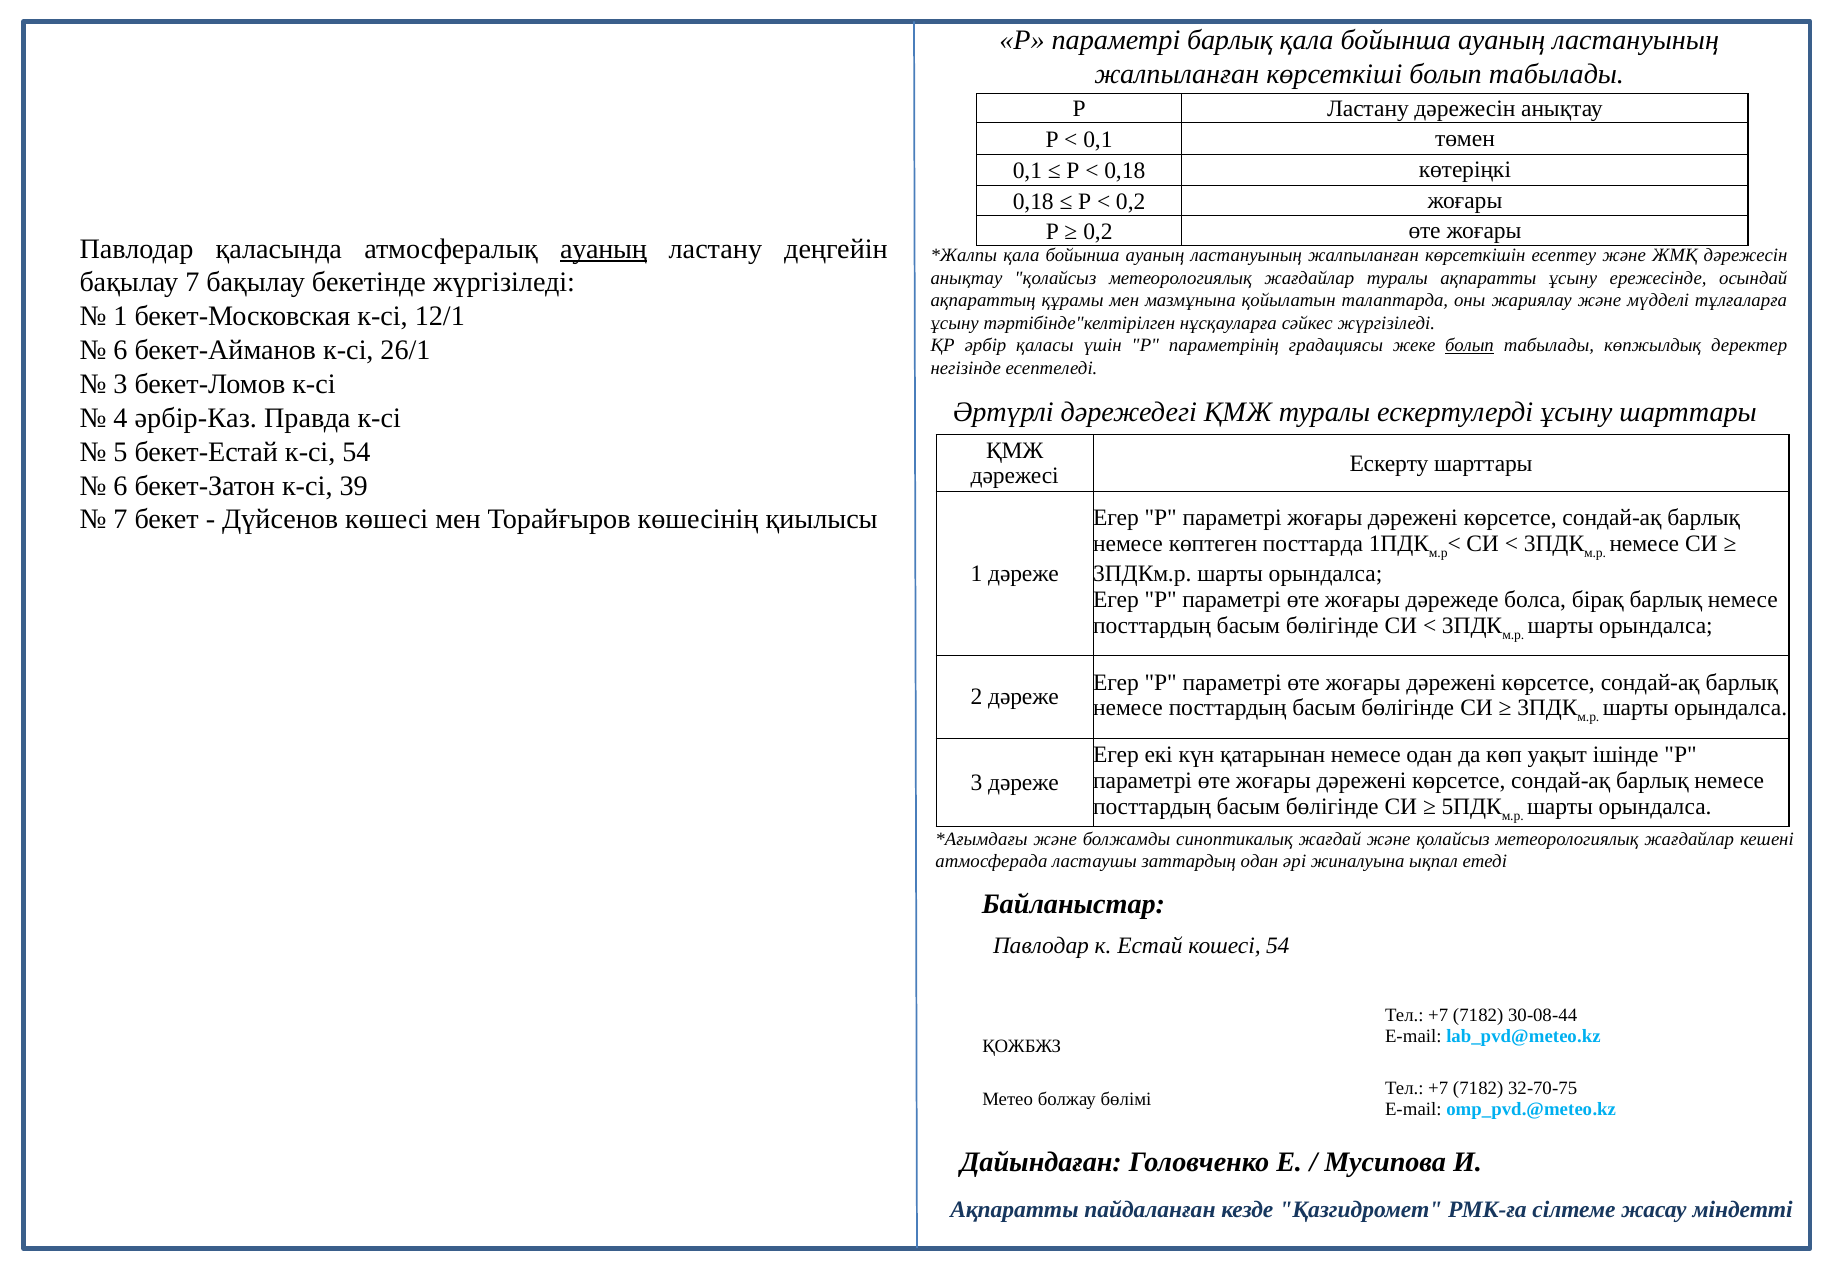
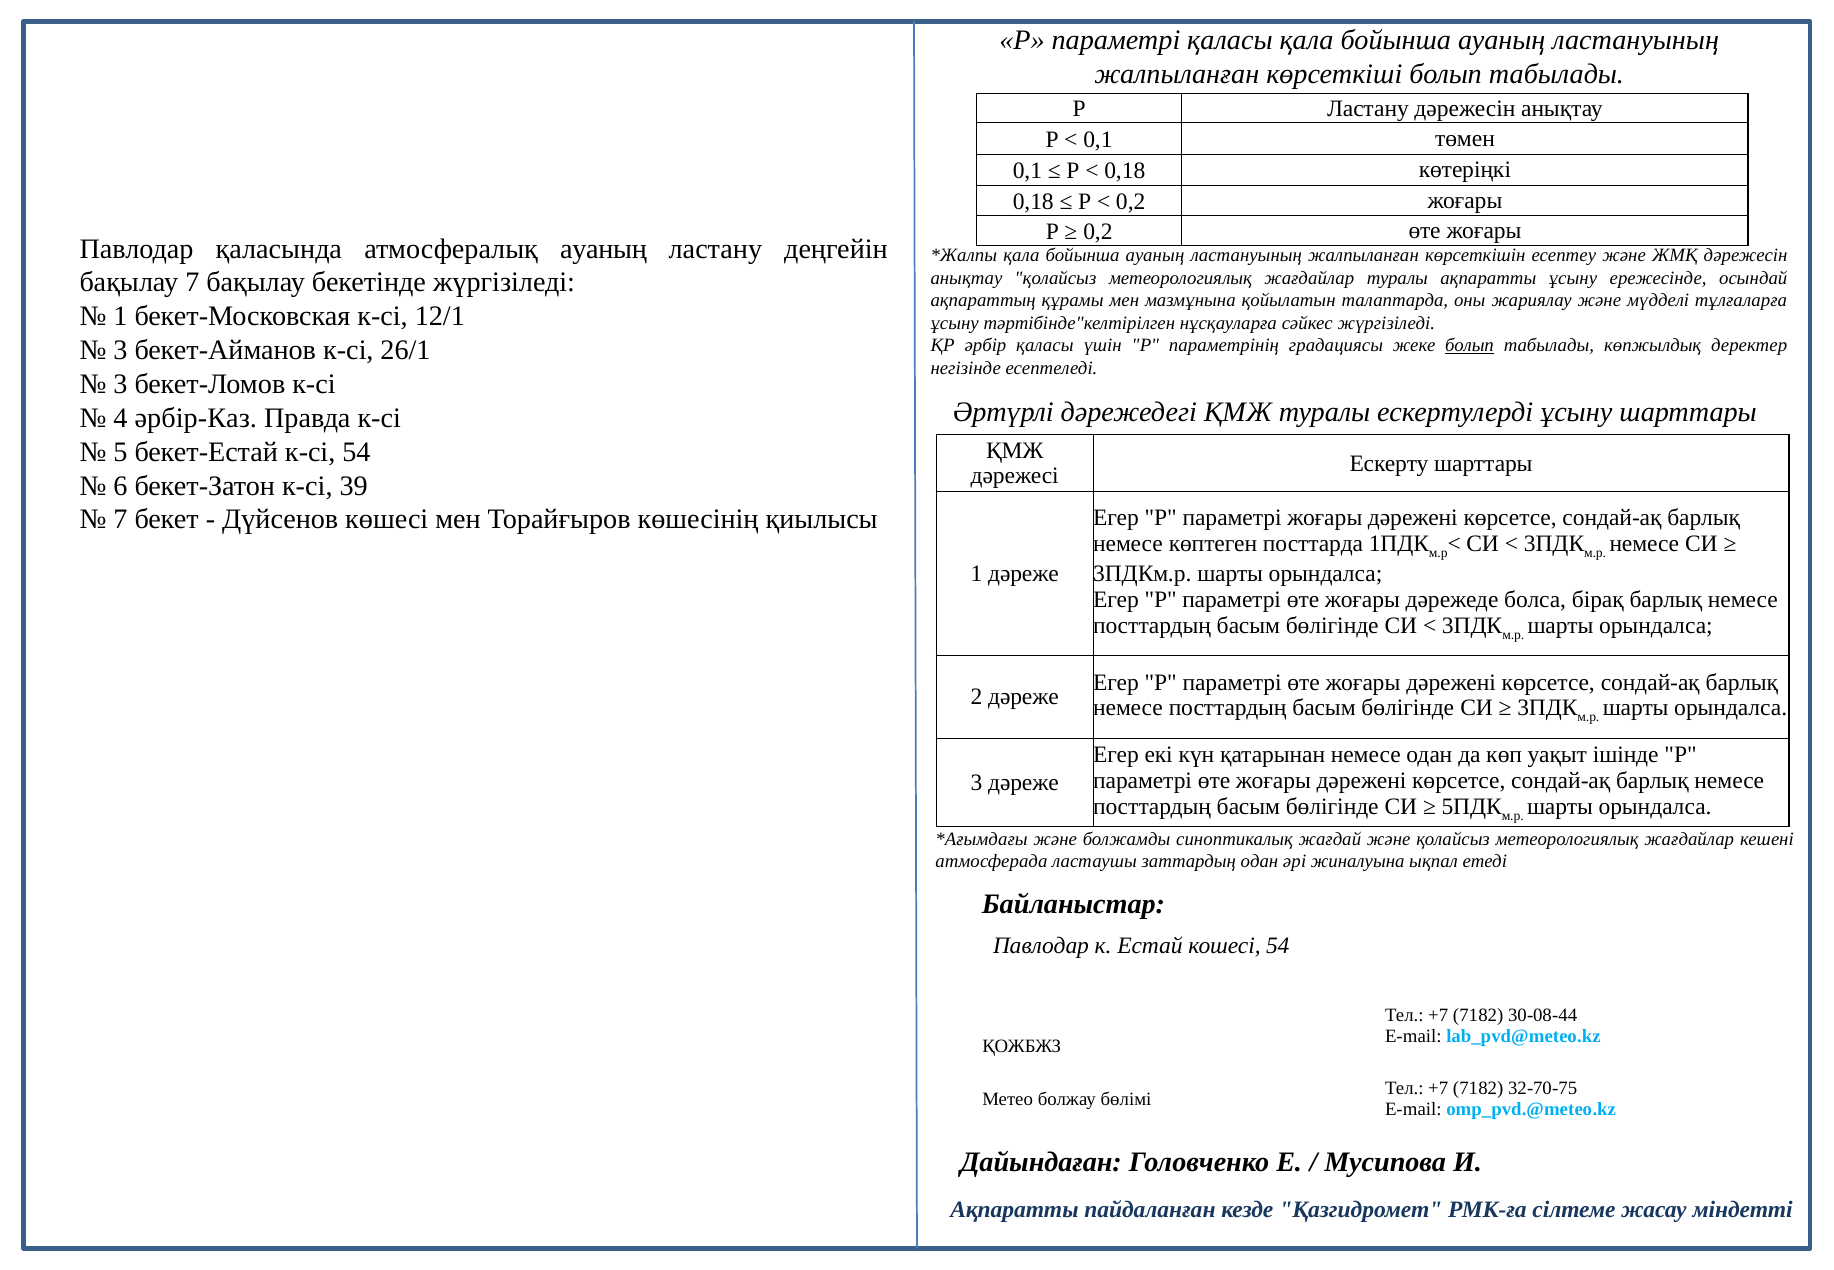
параметрі барлық: барлық -> қаласы
ауаның at (604, 249) underline: present -> none
6 at (120, 350): 6 -> 3
